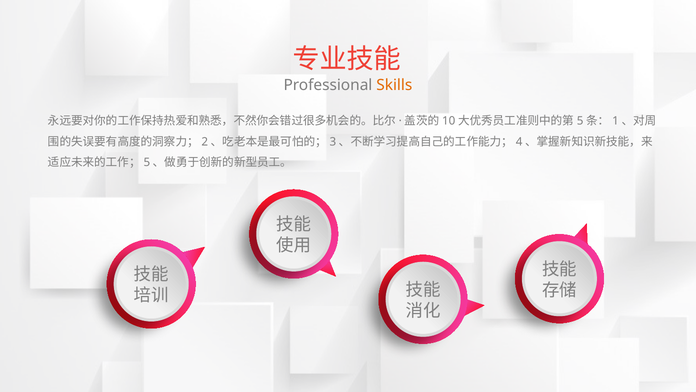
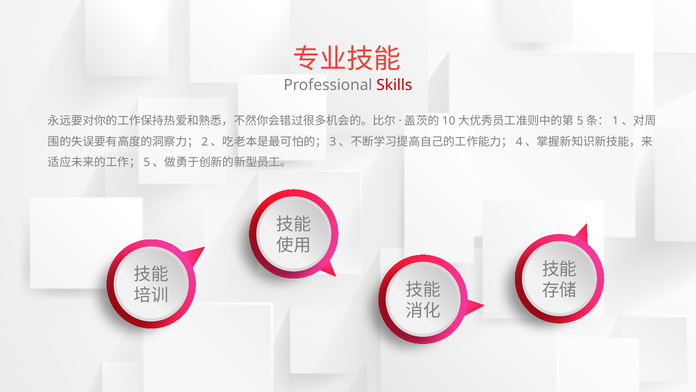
Skills colour: orange -> red
